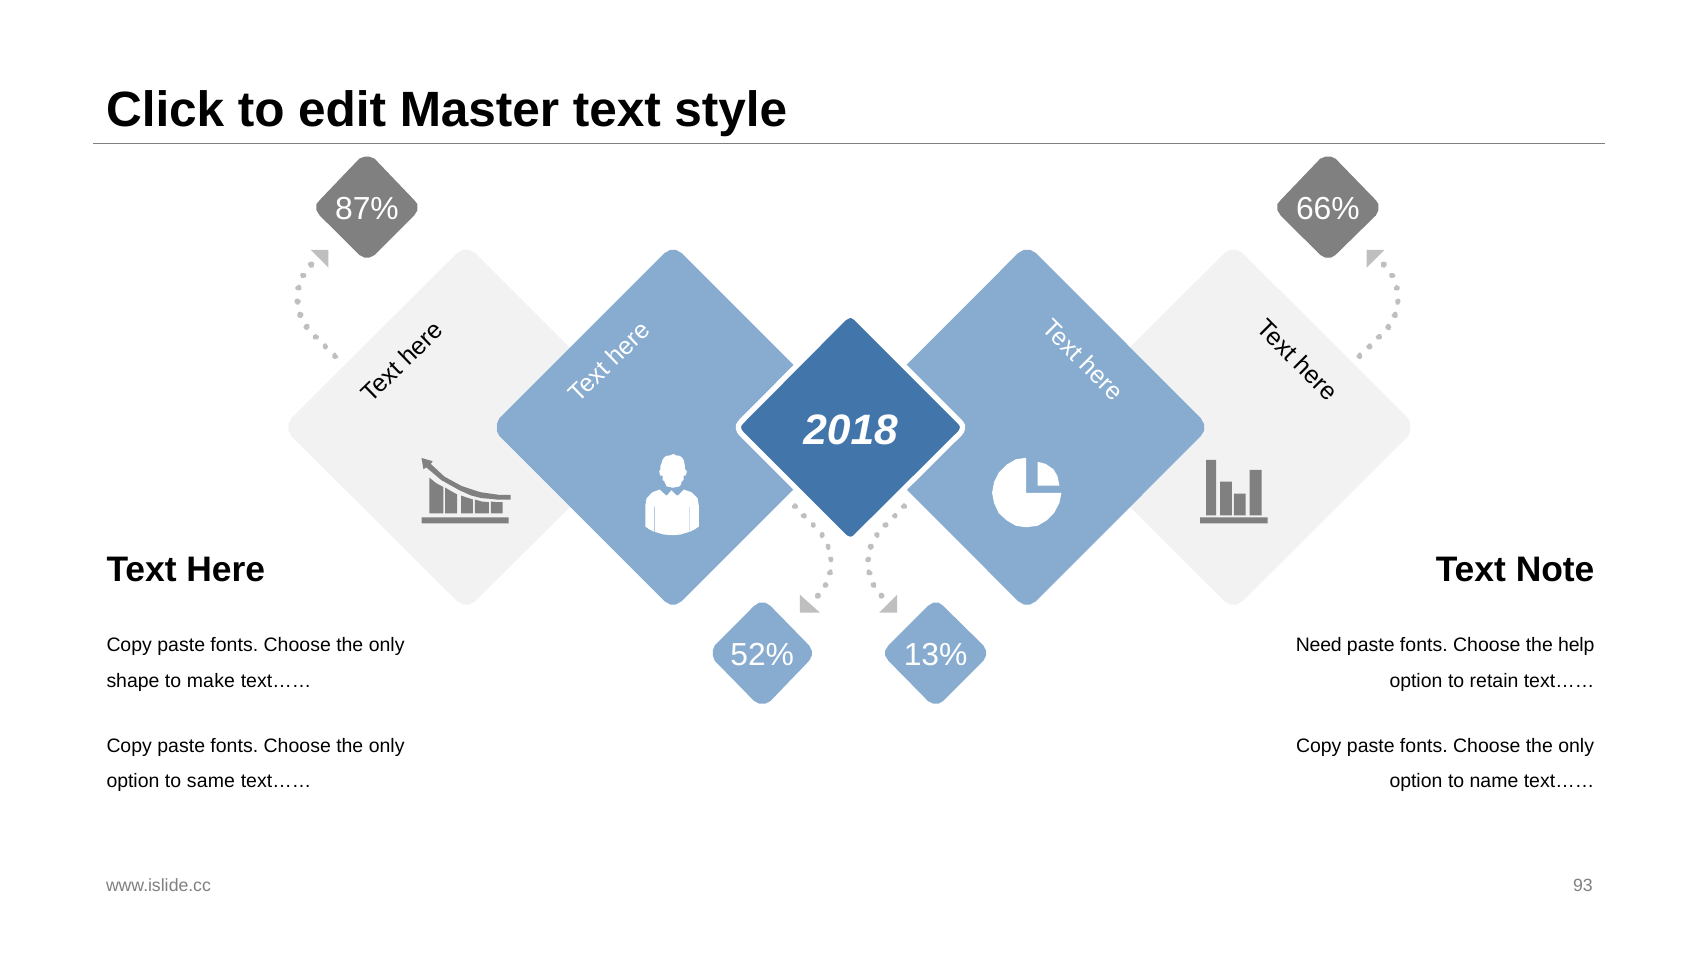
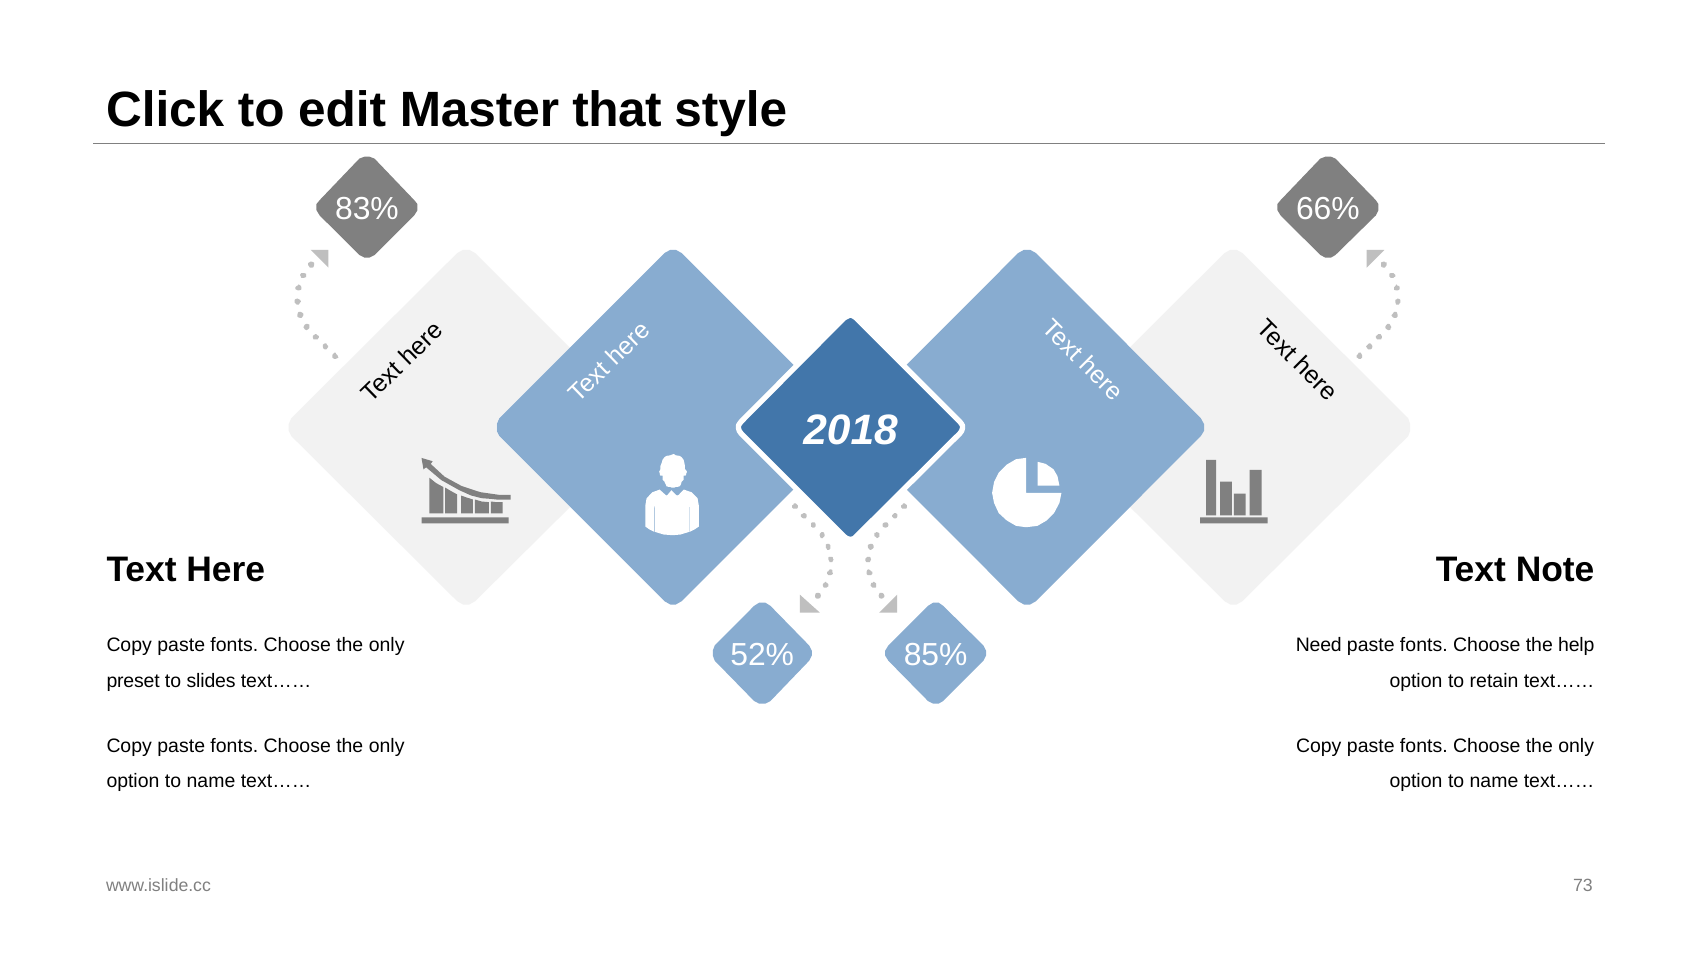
Master text: text -> that
87%: 87% -> 83%
13%: 13% -> 85%
shape: shape -> preset
make: make -> slides
same at (211, 781): same -> name
93: 93 -> 73
